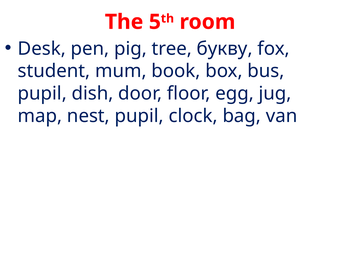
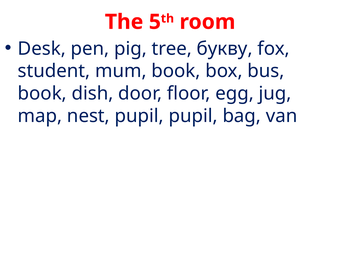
pupil at (42, 93): pupil -> book
pupil clock: clock -> pupil
